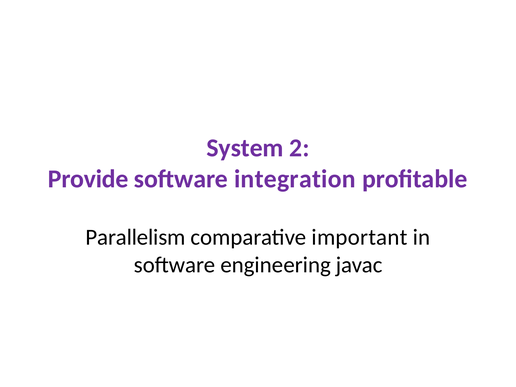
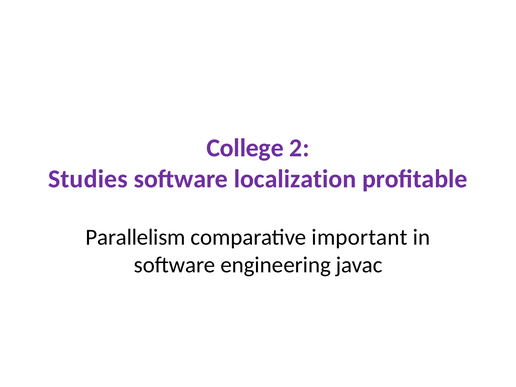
System: System -> College
Provide: Provide -> Studies
integration: integration -> localization
